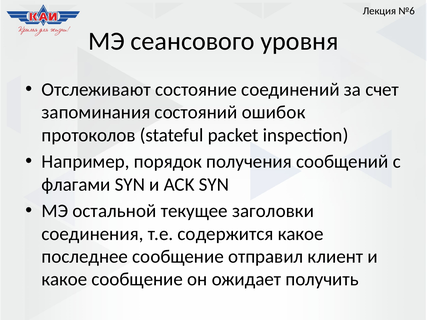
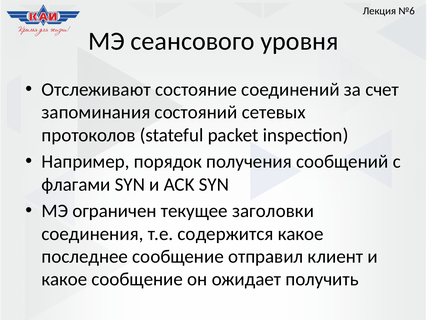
ошибок: ошибок -> сетевых
остальной: остальной -> ограничен
